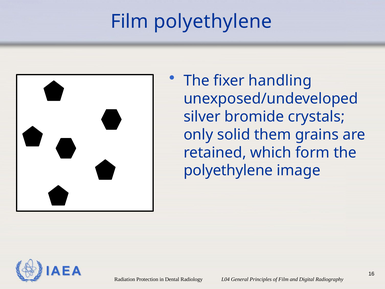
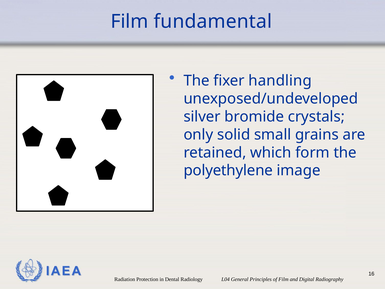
Film polyethylene: polyethylene -> fundamental
them: them -> small
